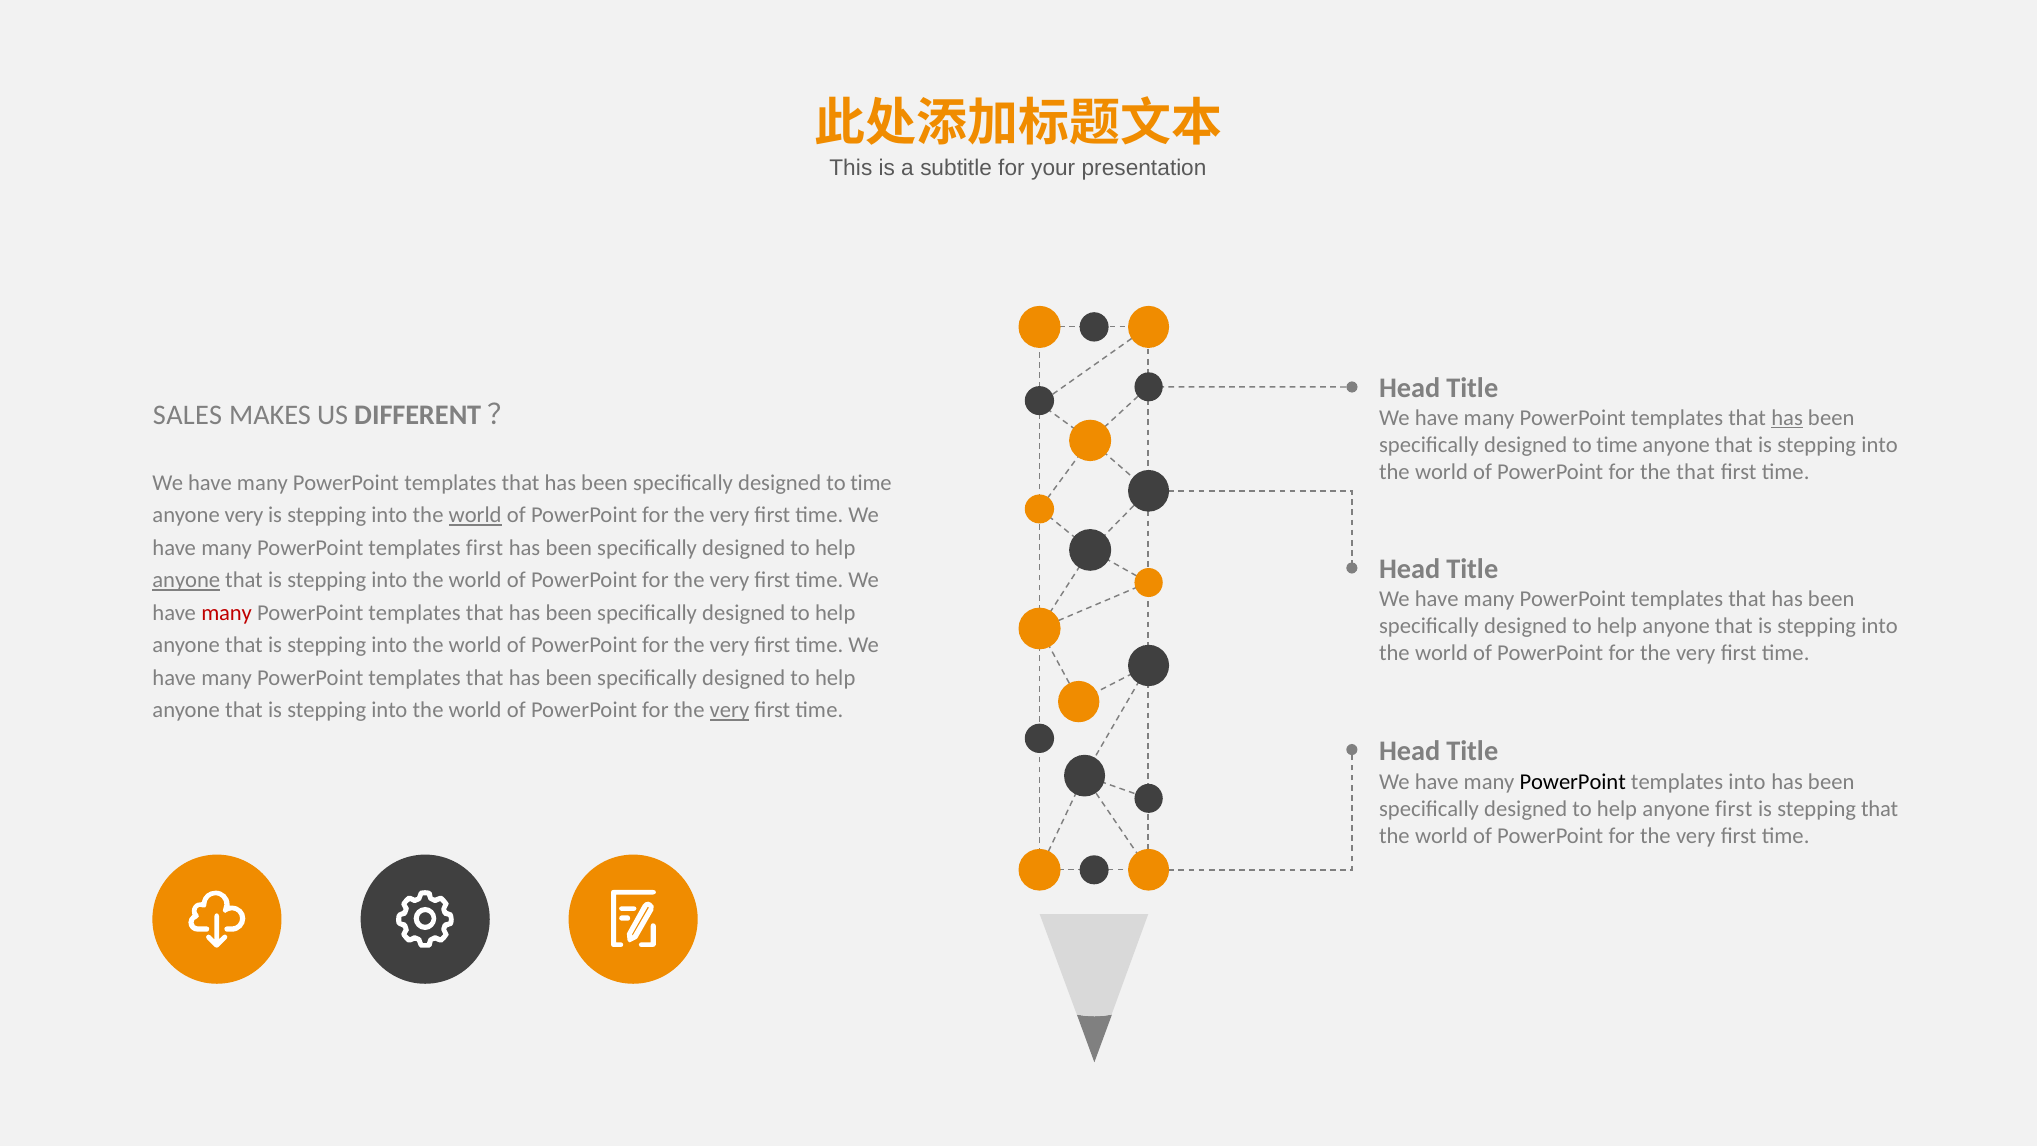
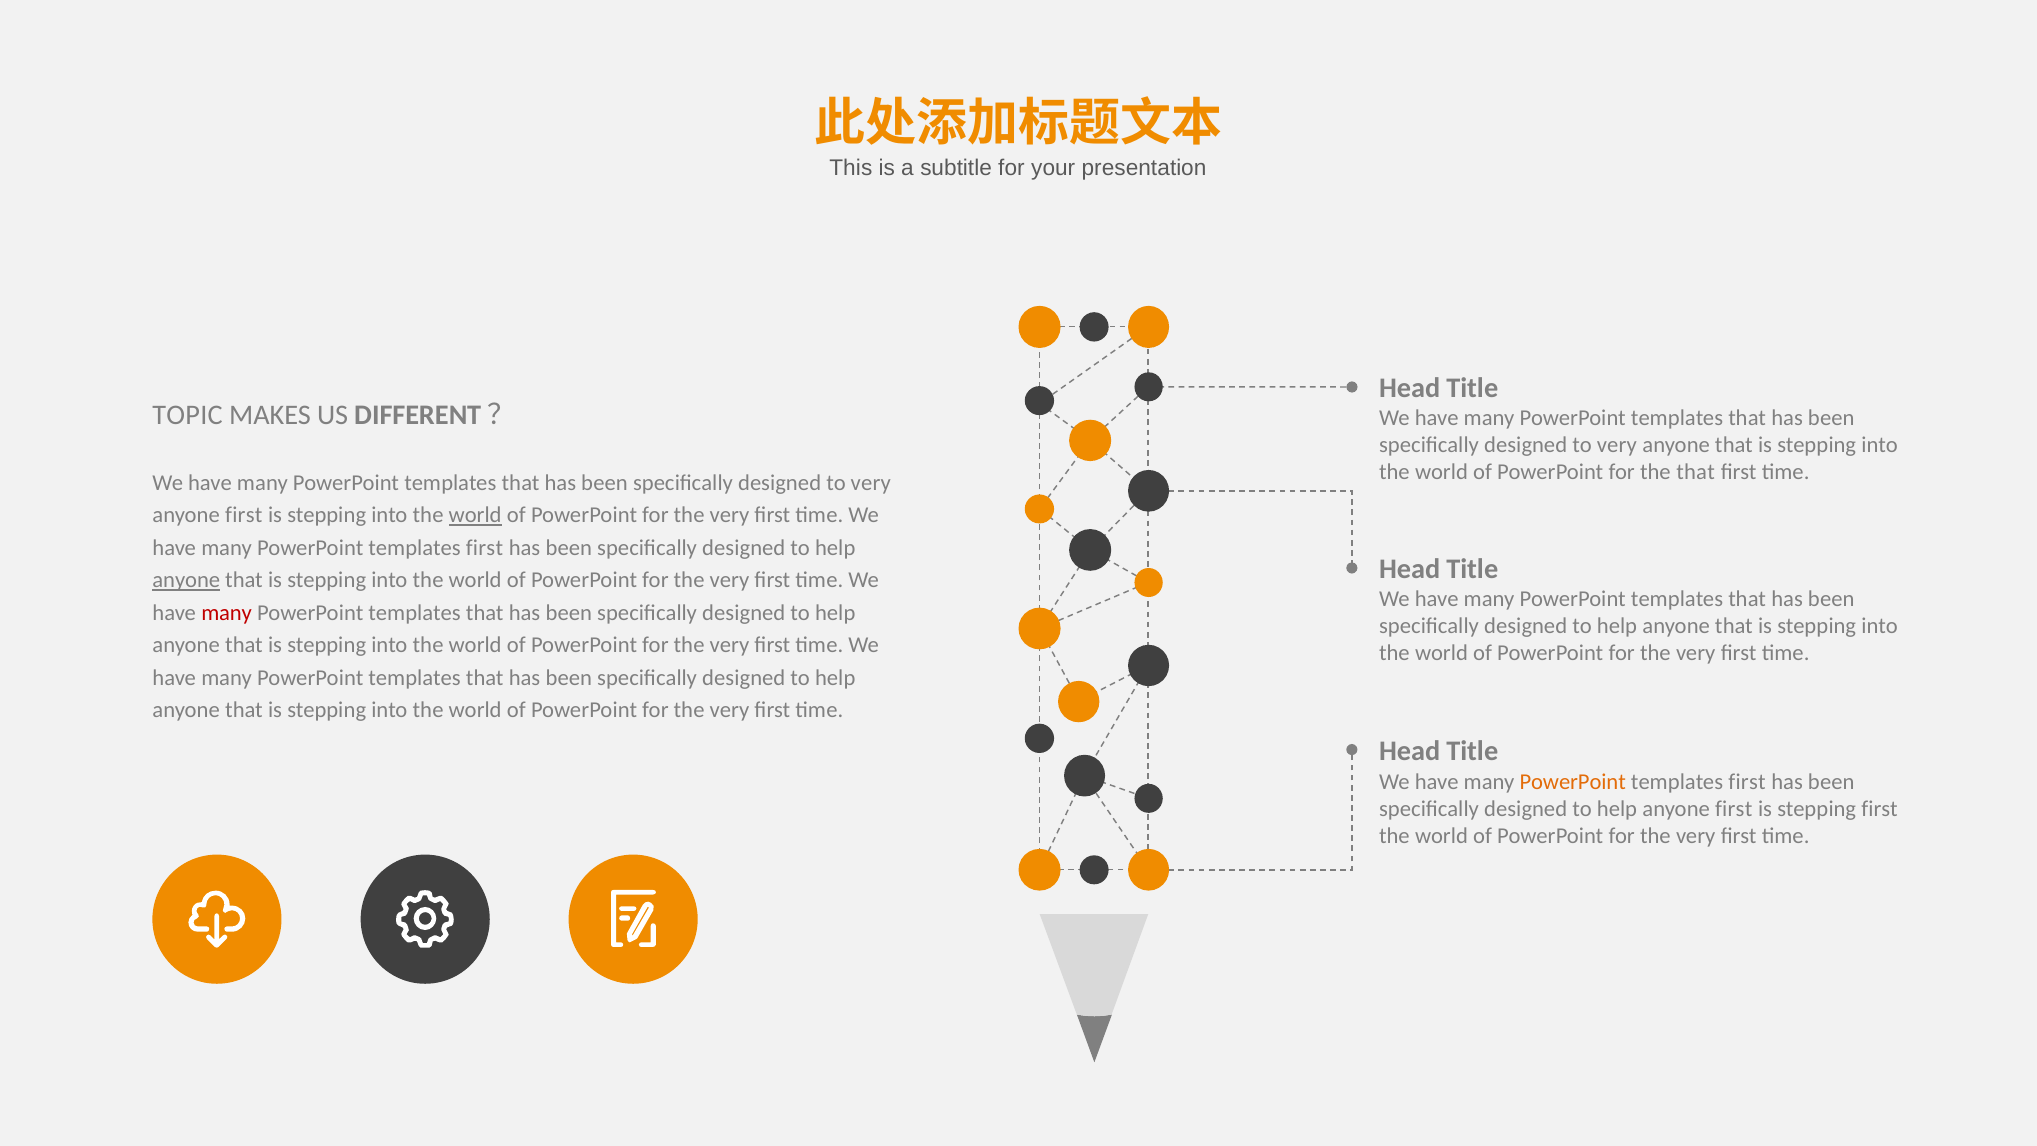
SALES: SALES -> TOPIC
has at (1787, 418) underline: present -> none
time at (1617, 445): time -> very
time at (871, 483): time -> very
very at (244, 515): very -> first
very at (730, 710) underline: present -> none
PowerPoint at (1573, 781) colour: black -> orange
into at (1747, 781): into -> first
stepping that: that -> first
